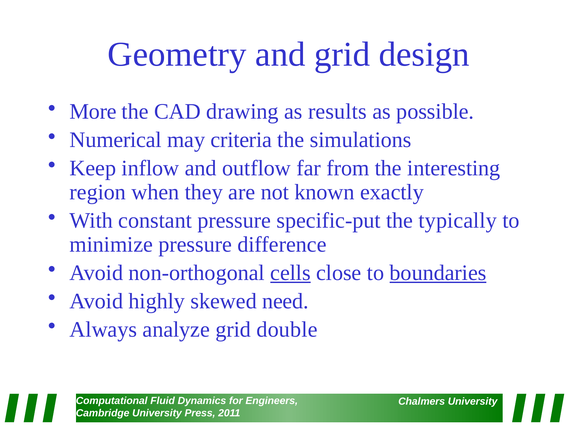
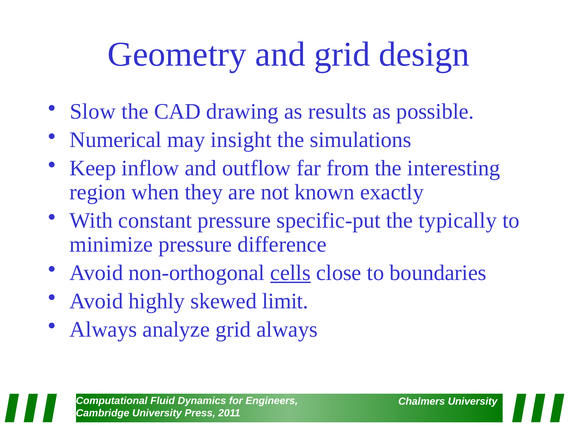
More: More -> Slow
criteria: criteria -> insight
boundaries underline: present -> none
need: need -> limit
grid double: double -> always
